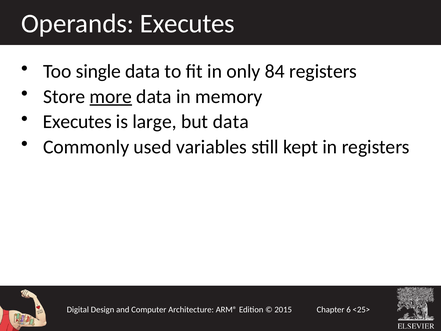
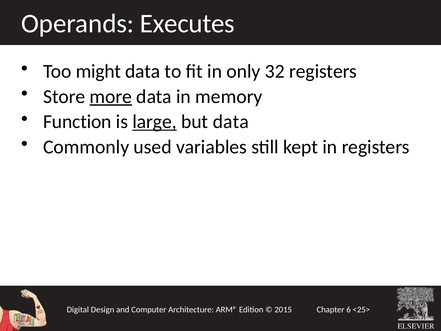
single: single -> might
84: 84 -> 32
Executes at (77, 122): Executes -> Function
large underline: none -> present
